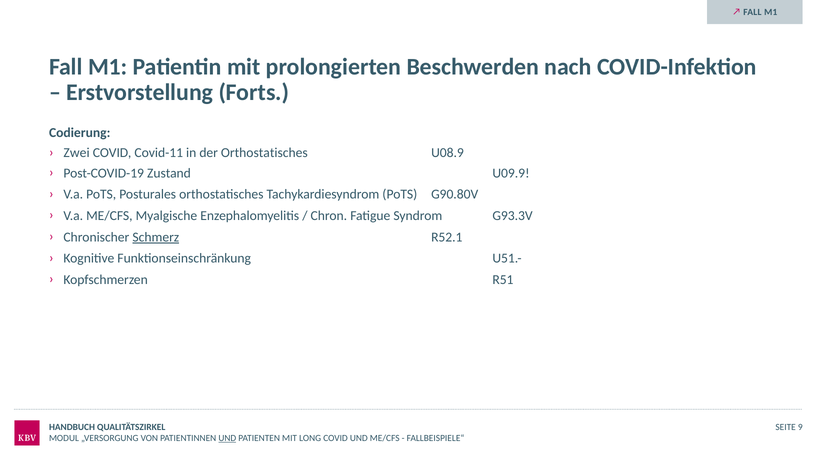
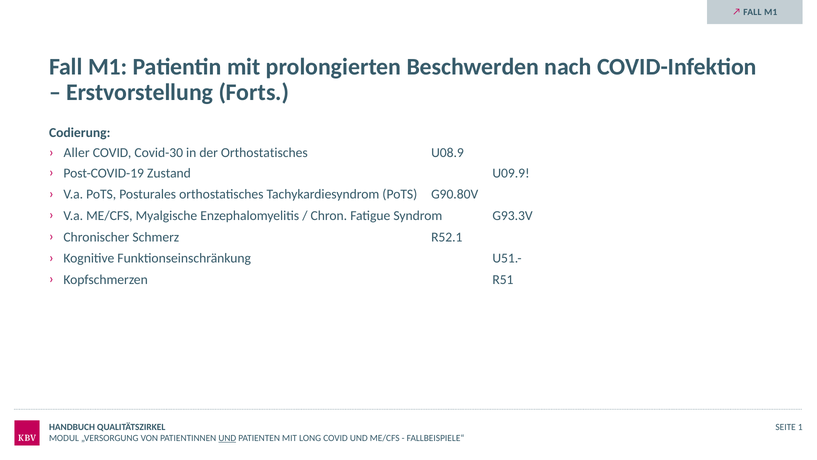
Zwei: Zwei -> Aller
Covid-11: Covid-11 -> Covid-30
Schmerz underline: present -> none
9: 9 -> 1
